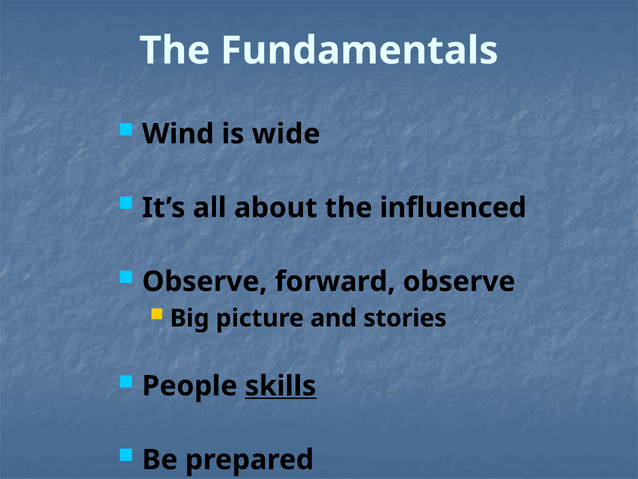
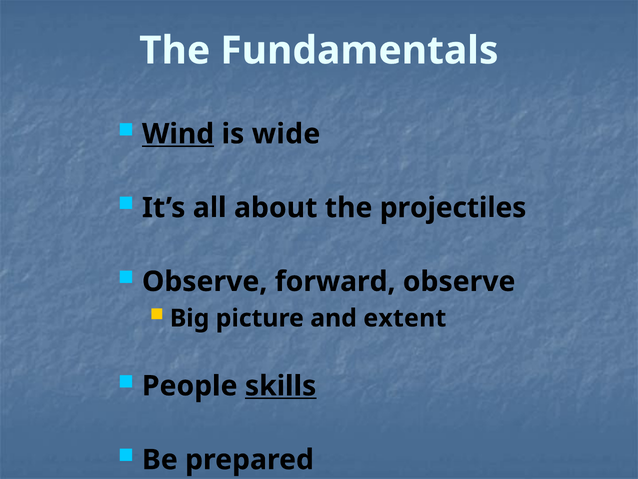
Wind underline: none -> present
influenced: influenced -> projectiles
stories: stories -> extent
